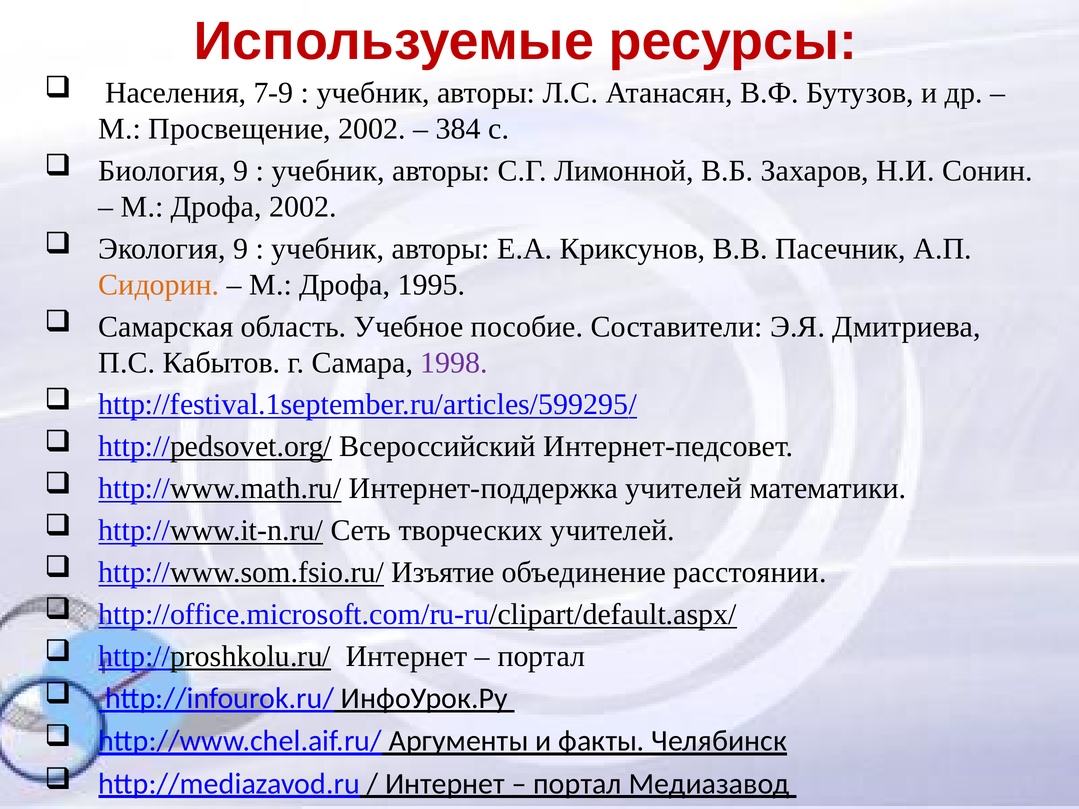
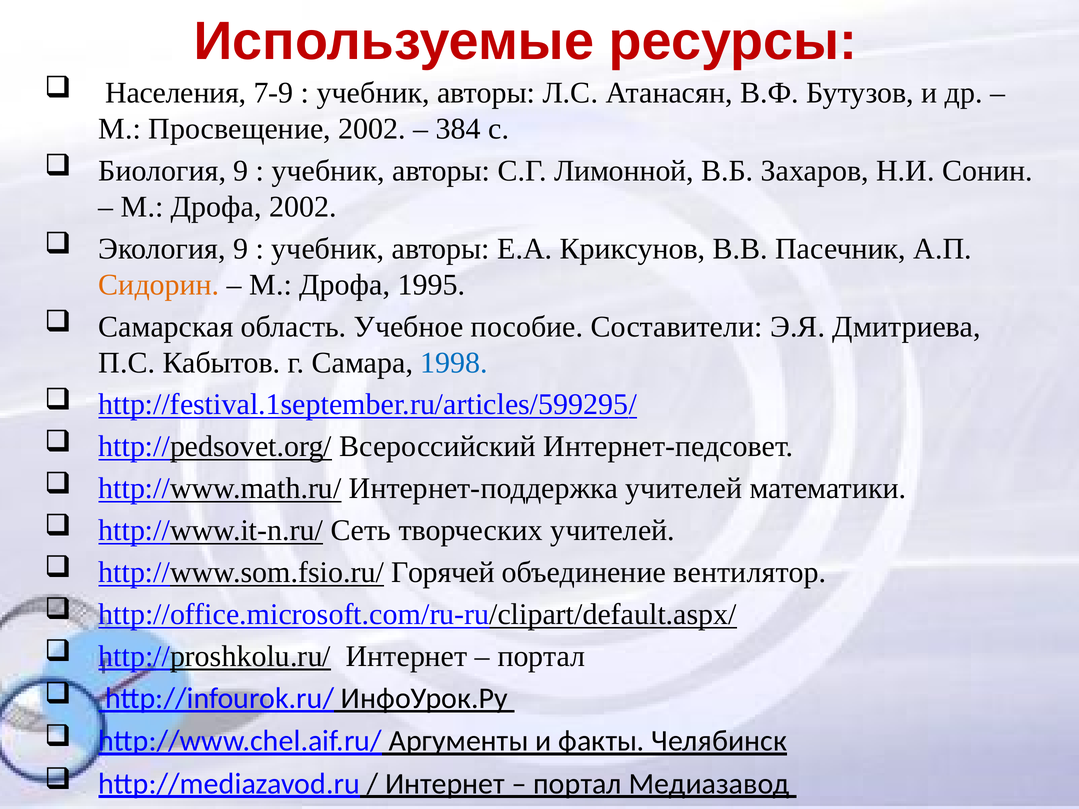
1998 colour: purple -> blue
Изъятие: Изъятие -> Горячей
расстоянии: расстоянии -> вентилятор
